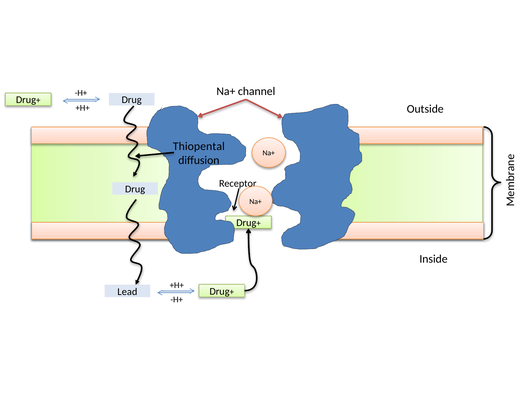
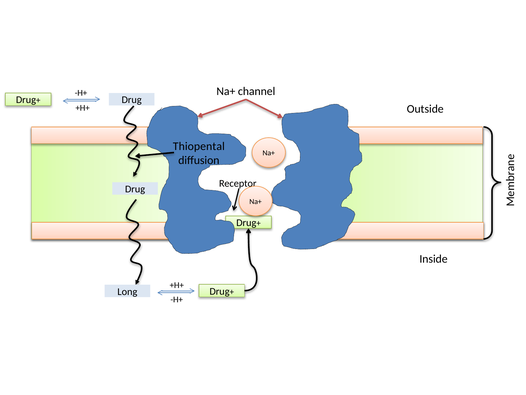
Lead: Lead -> Long
